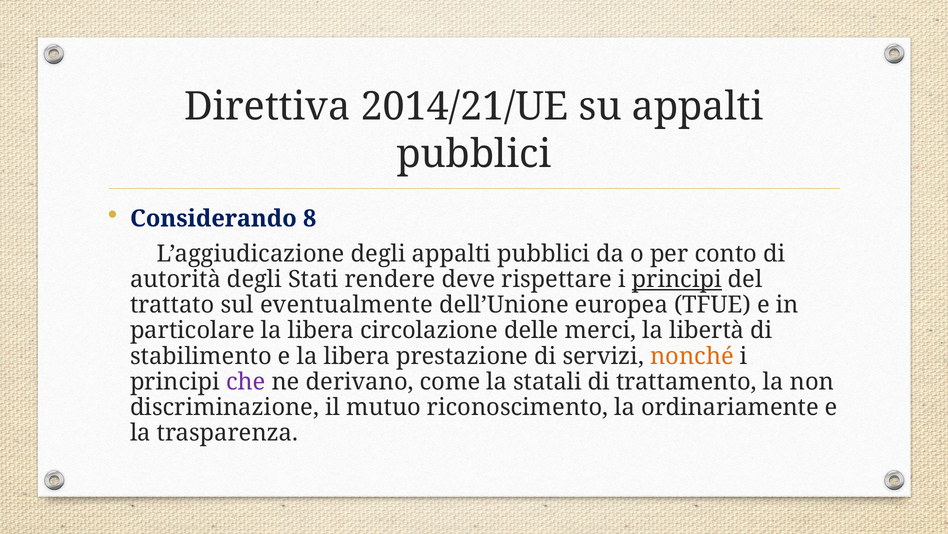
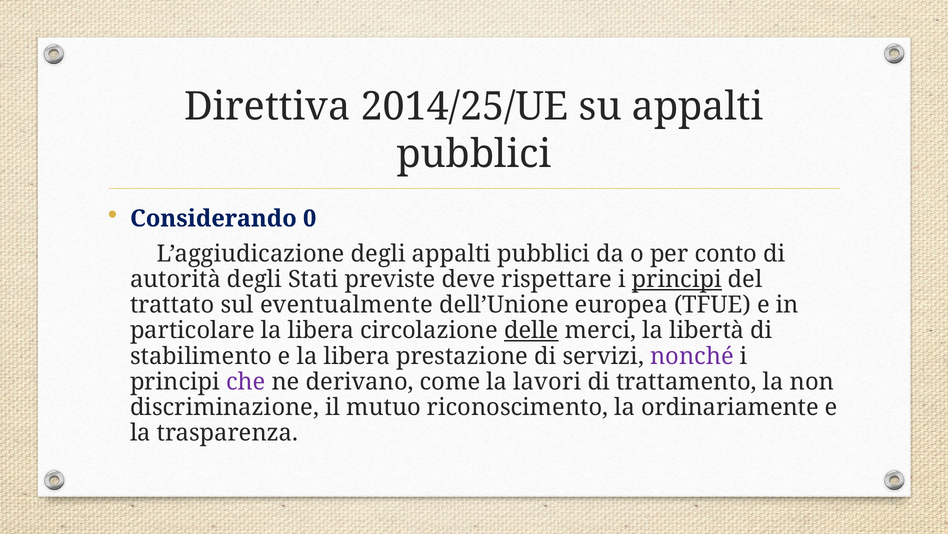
2014/21/UE: 2014/21/UE -> 2014/25/UE
8: 8 -> 0
rendere: rendere -> previste
delle underline: none -> present
nonché colour: orange -> purple
statali: statali -> lavori
